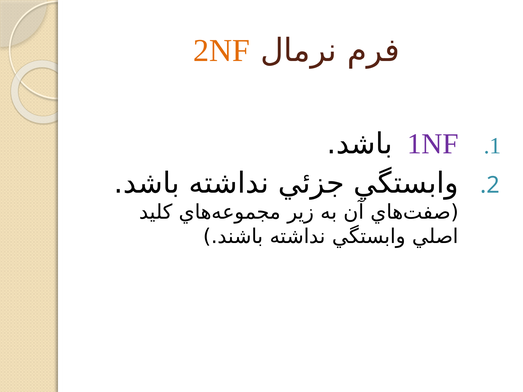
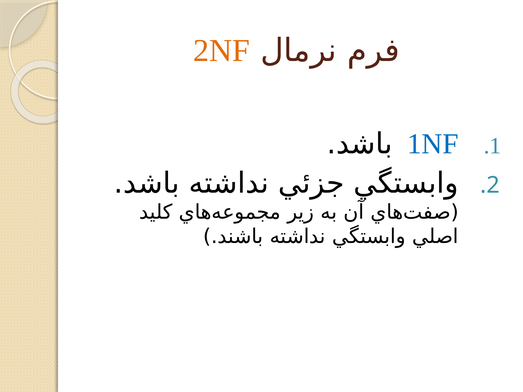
1NF colour: purple -> blue
